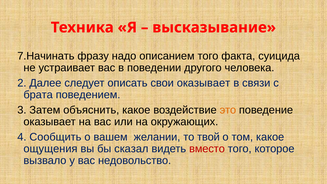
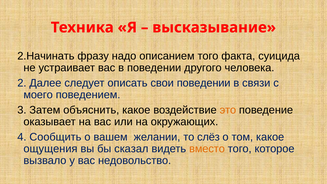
7.Начинать: 7.Начинать -> 2.Начинать
свои оказывает: оказывает -> поведении
брата: брата -> моего
твой: твой -> слёз
вместо colour: red -> orange
